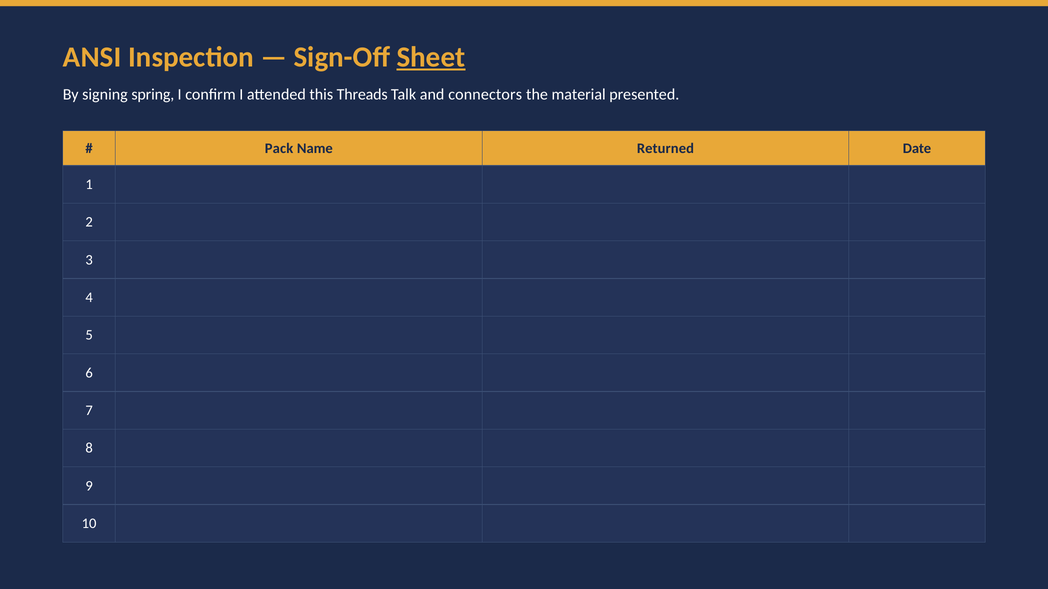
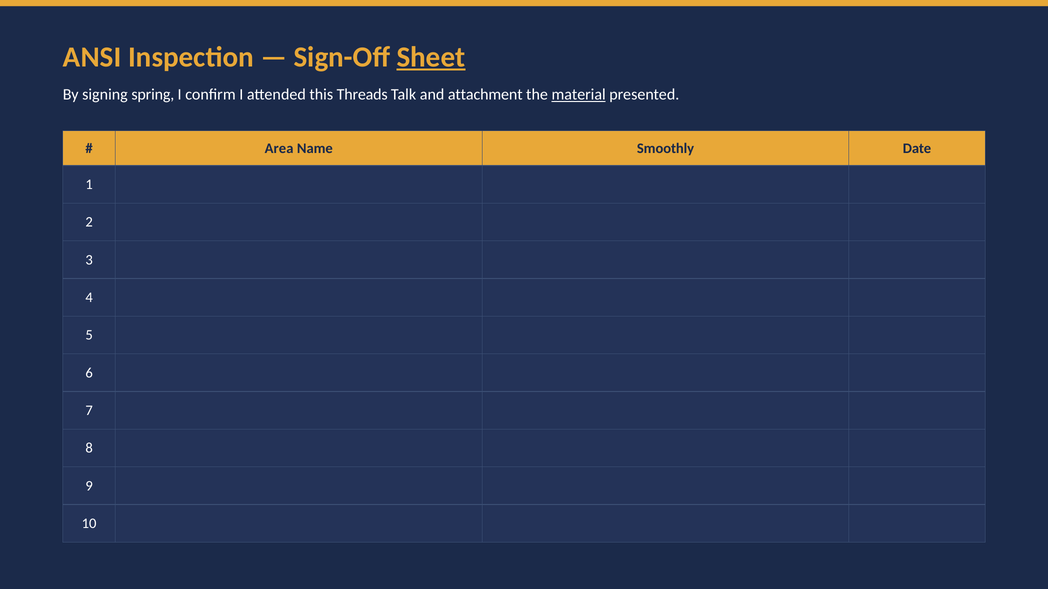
connectors: connectors -> attachment
material underline: none -> present
Pack: Pack -> Area
Returned: Returned -> Smoothly
